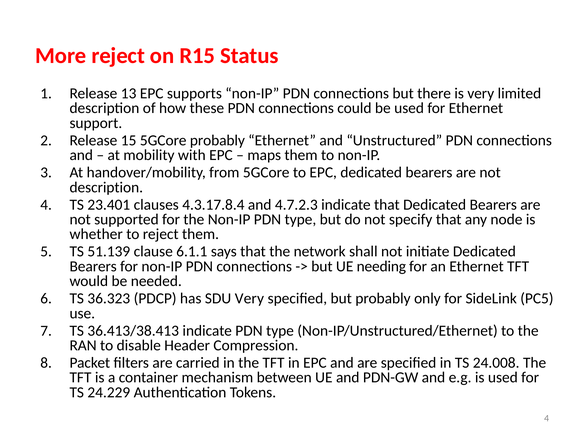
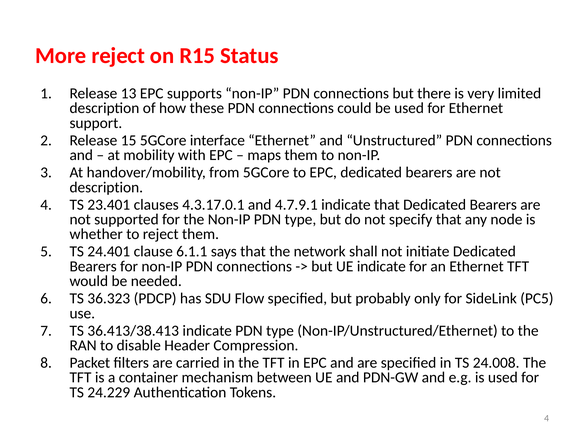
5GCore probably: probably -> interface
4.3.17.8.4: 4.3.17.8.4 -> 4.3.17.0.1
4.7.2.3: 4.7.2.3 -> 4.7.9.1
51.139: 51.139 -> 24.401
UE needing: needing -> indicate
SDU Very: Very -> Flow
